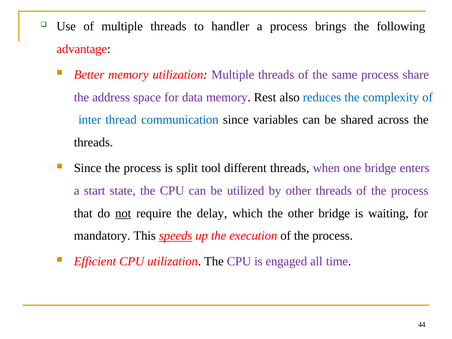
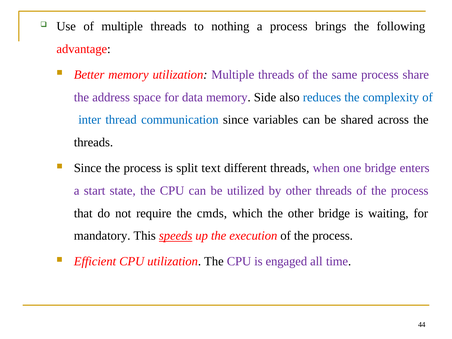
handler: handler -> nothing
Rest: Rest -> Side
tool: tool -> text
not underline: present -> none
delay: delay -> cmds
